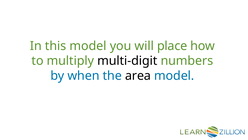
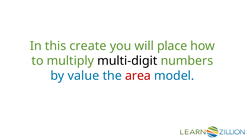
this model: model -> create
when: when -> value
area colour: black -> red
